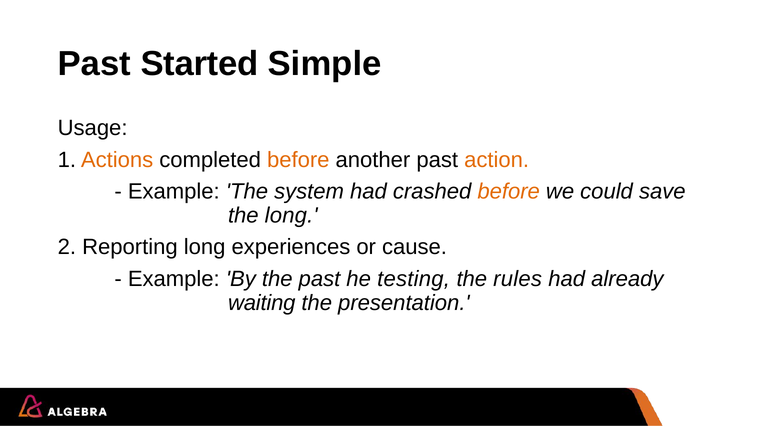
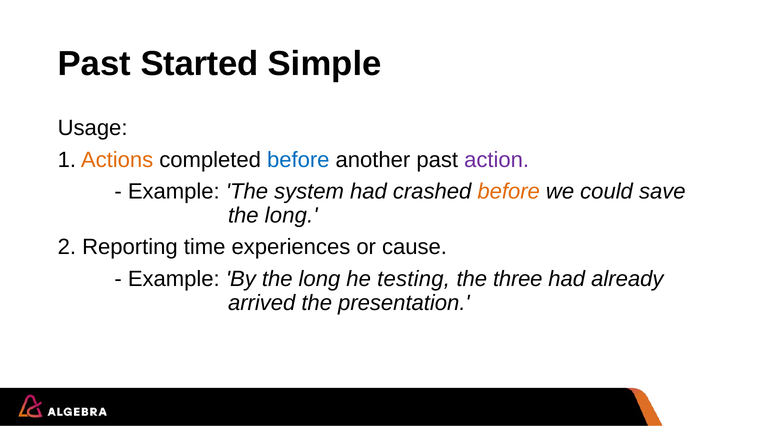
before at (298, 160) colour: orange -> blue
action colour: orange -> purple
Reporting long: long -> time
By the past: past -> long
rules: rules -> three
waiting: waiting -> arrived
